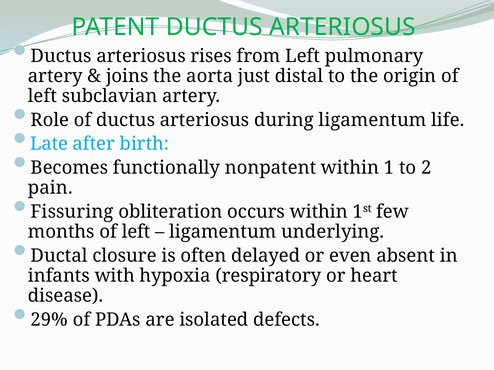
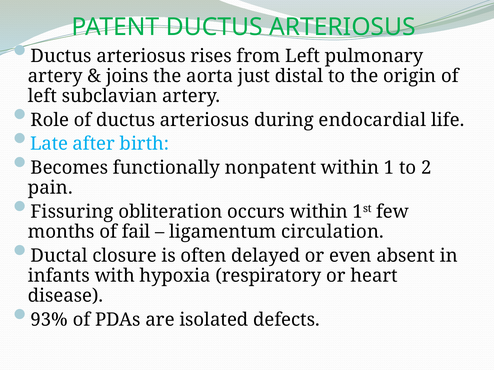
during ligamentum: ligamentum -> endocardial
months of left: left -> fail
underlying: underlying -> circulation
29%: 29% -> 93%
